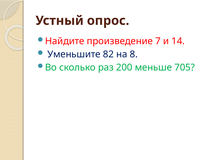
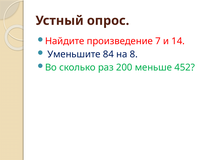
82: 82 -> 84
705: 705 -> 452
